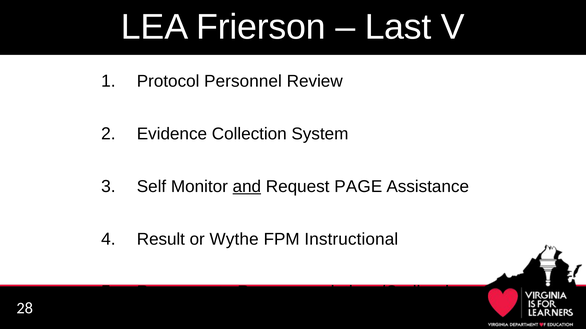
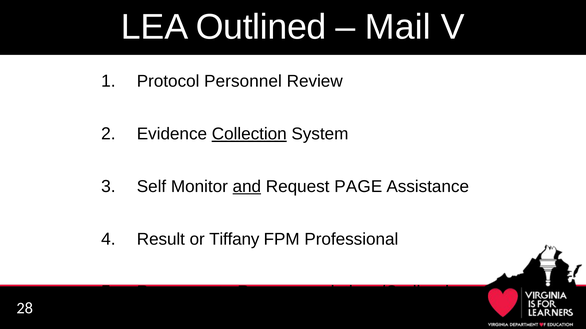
Frierson: Frierson -> Outlined
Last: Last -> Mail
Collection underline: none -> present
Wythe: Wythe -> Tiffany
Instructional: Instructional -> Professional
